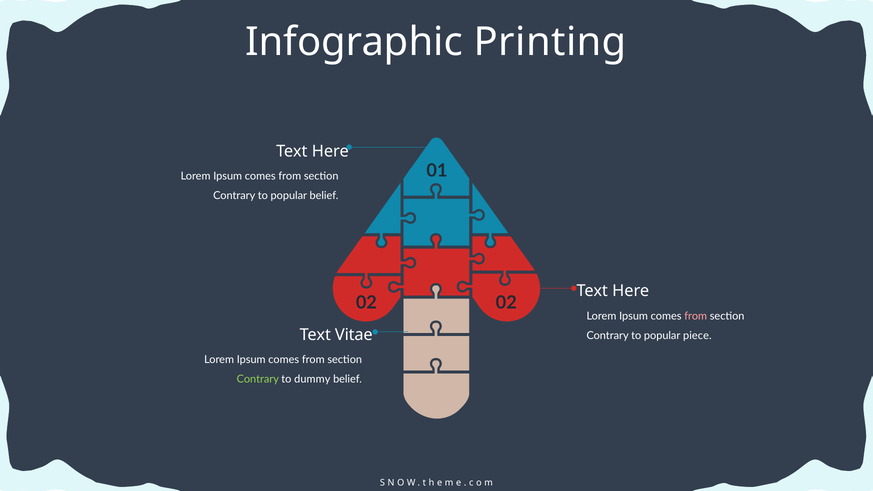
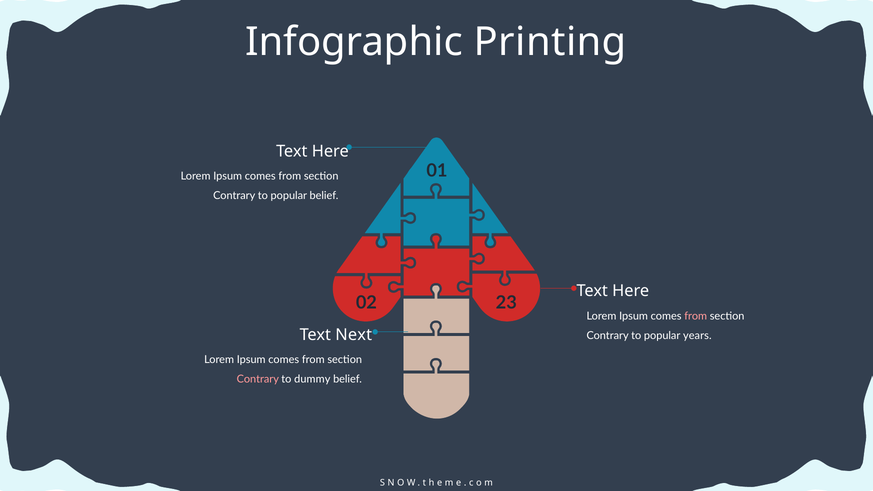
02 02: 02 -> 23
Vitae: Vitae -> Next
piece: piece -> years
Contrary at (258, 379) colour: light green -> pink
